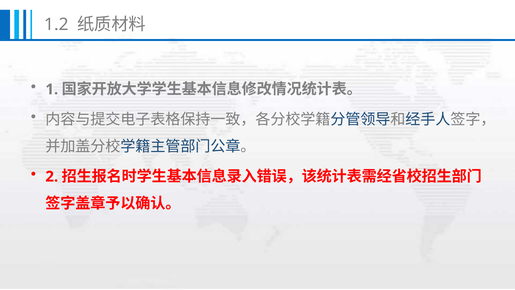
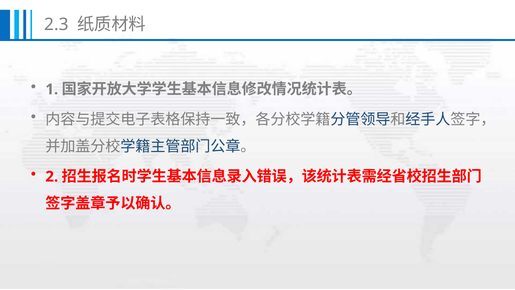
1.2: 1.2 -> 2.3
